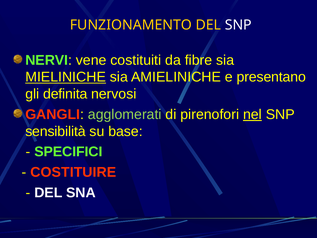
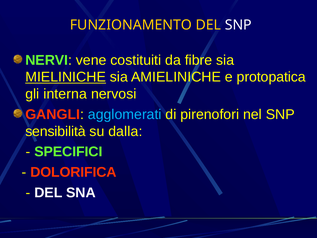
presentano: presentano -> protopatica
definita: definita -> interna
agglomerati colour: light green -> light blue
nel underline: present -> none
base: base -> dalla
COSTITUIRE: COSTITUIRE -> DOLORIFICA
